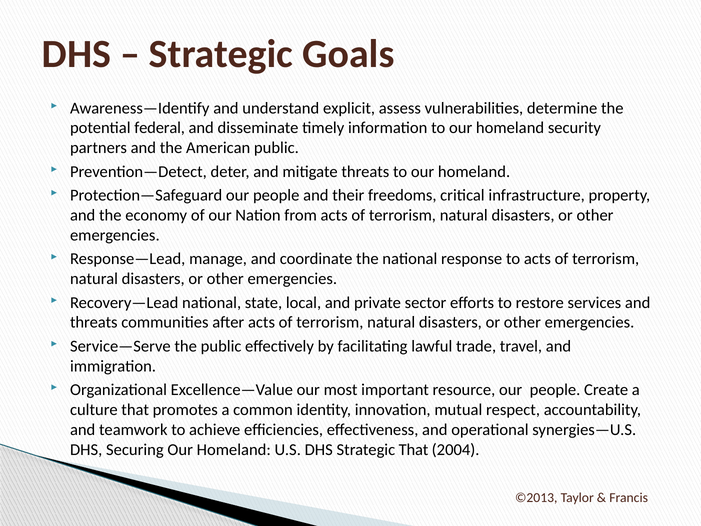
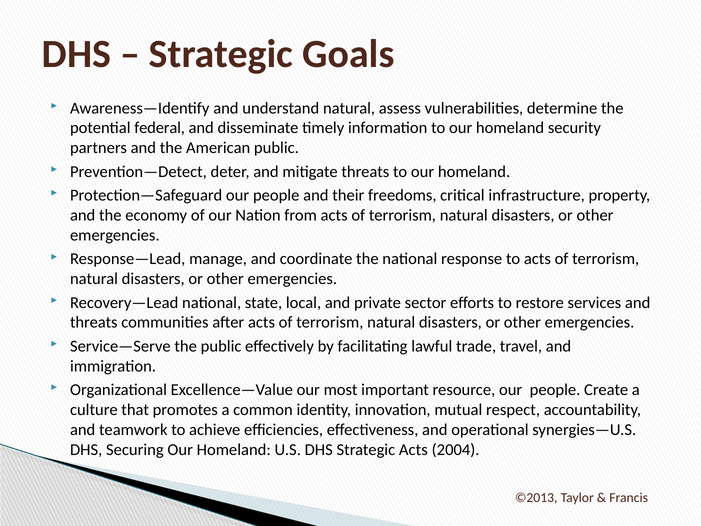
understand explicit: explicit -> natural
Strategic That: That -> Acts
